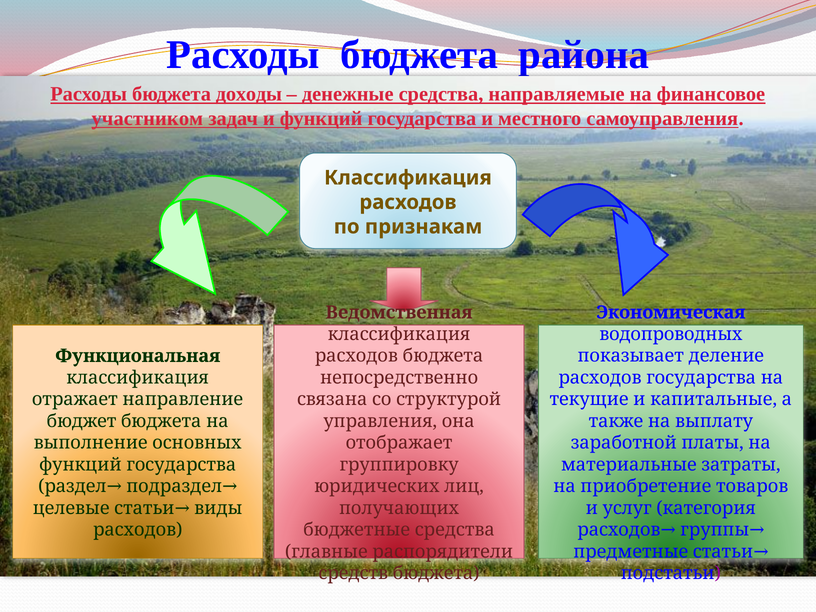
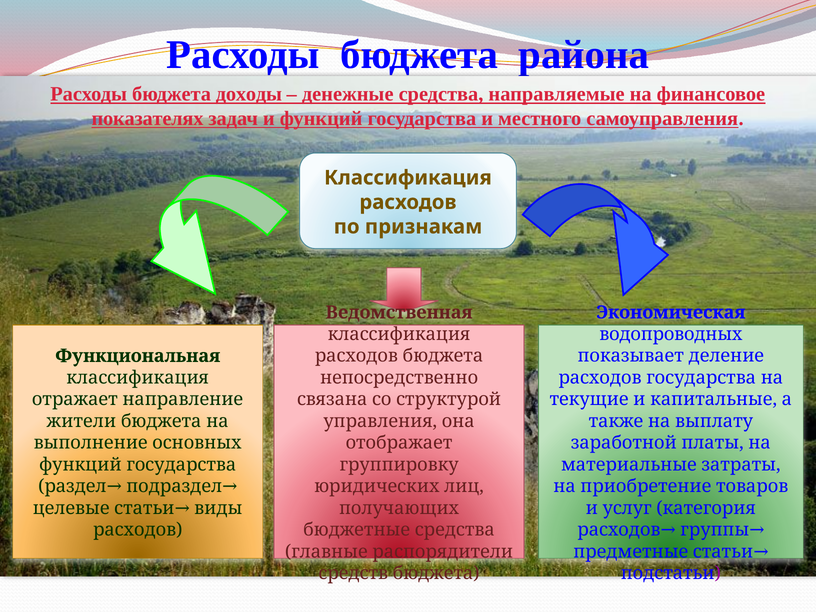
участником: участником -> показателях
бюджет: бюджет -> жители
